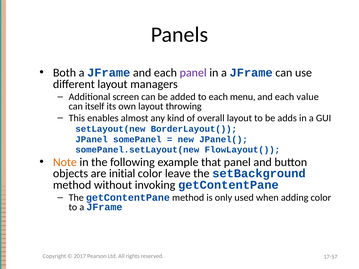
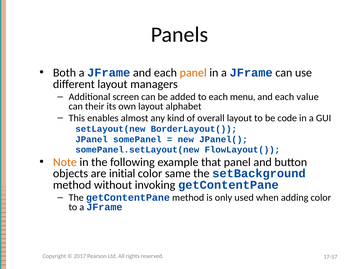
panel at (193, 73) colour: purple -> orange
itself: itself -> their
throwing: throwing -> alphabet
adds: adds -> code
leave: leave -> same
